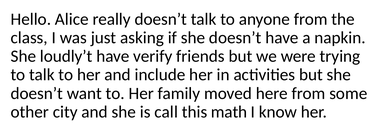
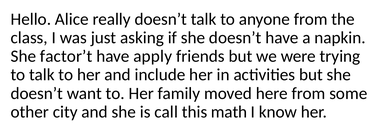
loudly’t: loudly’t -> factor’t
verify: verify -> apply
